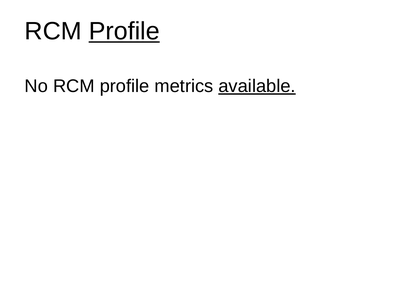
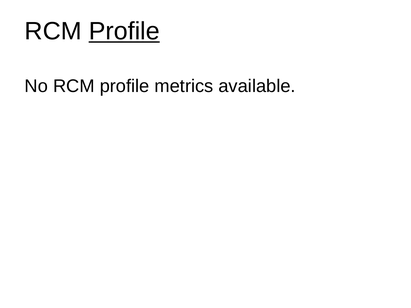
available underline: present -> none
